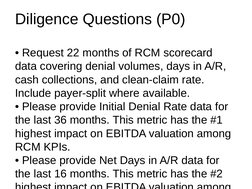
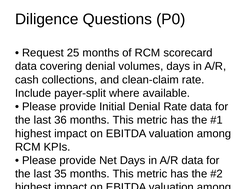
22: 22 -> 25
16: 16 -> 35
